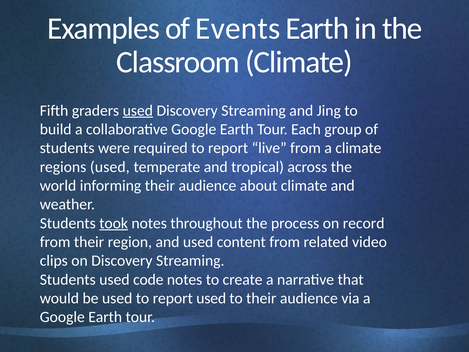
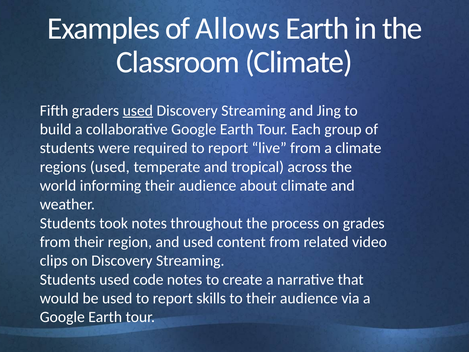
Events: Events -> Allows
took underline: present -> none
record: record -> grades
report used: used -> skills
